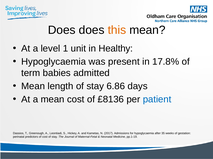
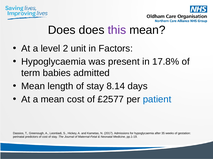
this colour: orange -> purple
1: 1 -> 2
Healthy: Healthy -> Factors
6.86: 6.86 -> 8.14
£8136: £8136 -> £2577
